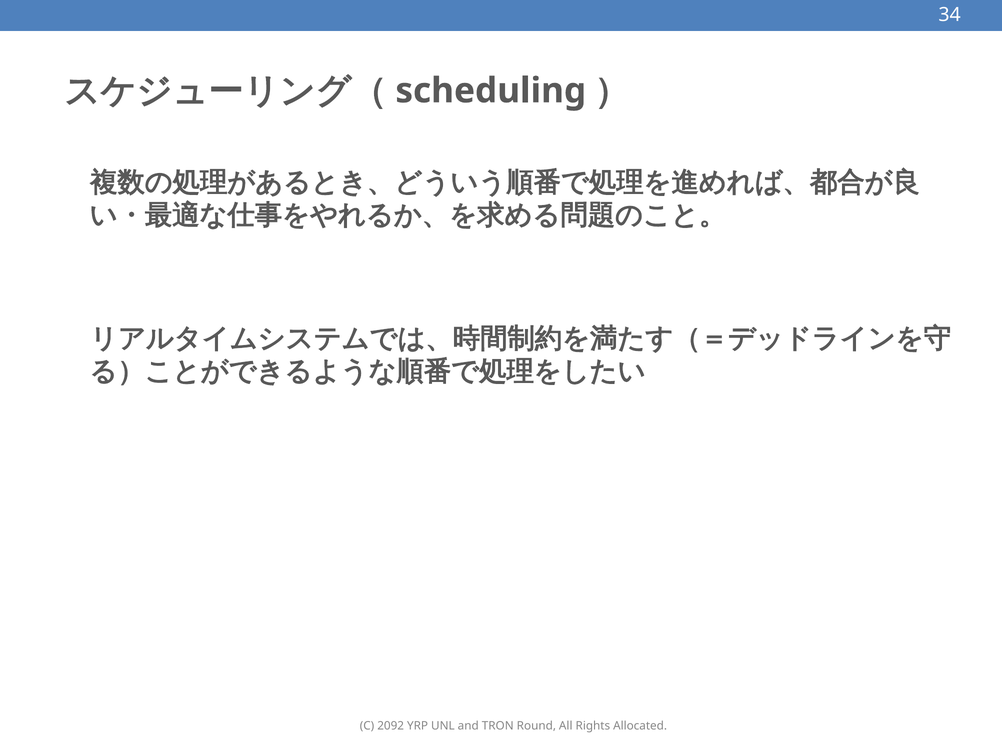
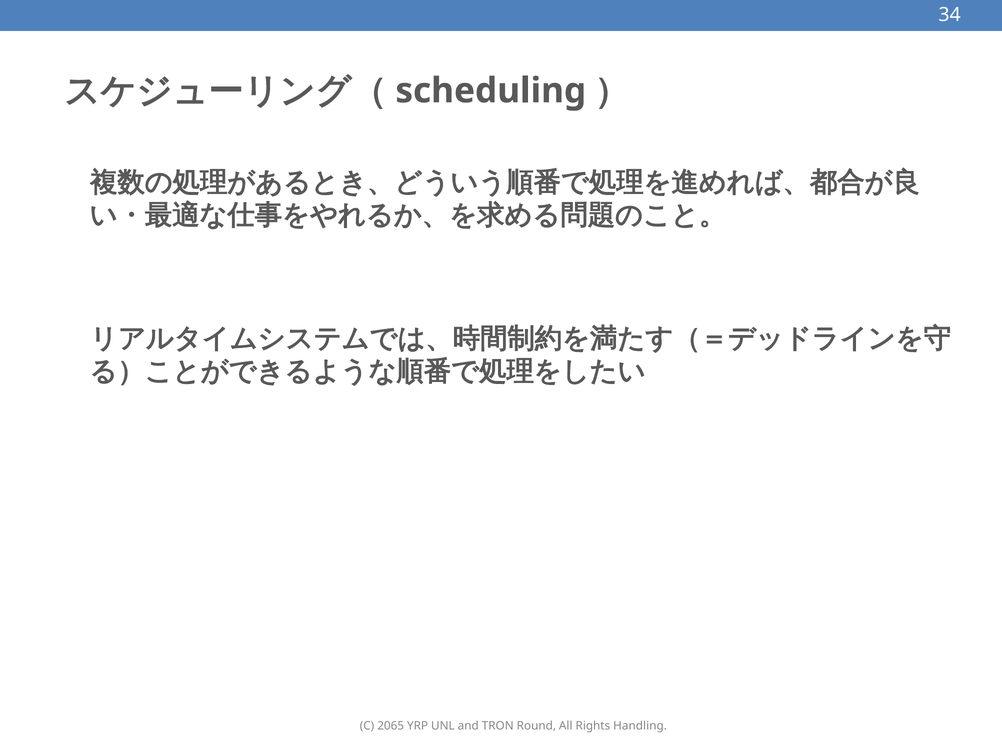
2092: 2092 -> 2065
Allocated: Allocated -> Handling
